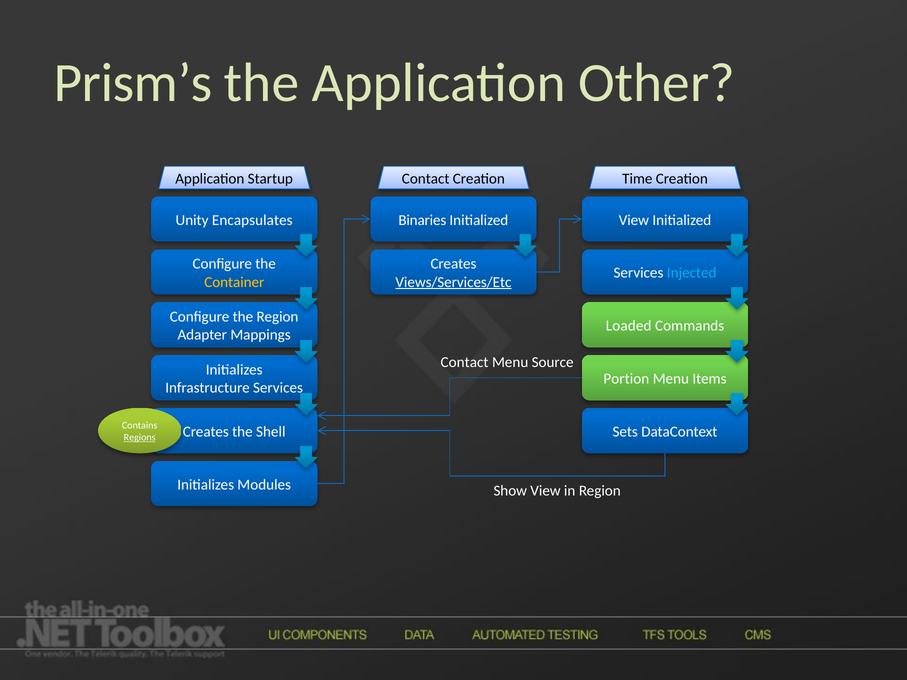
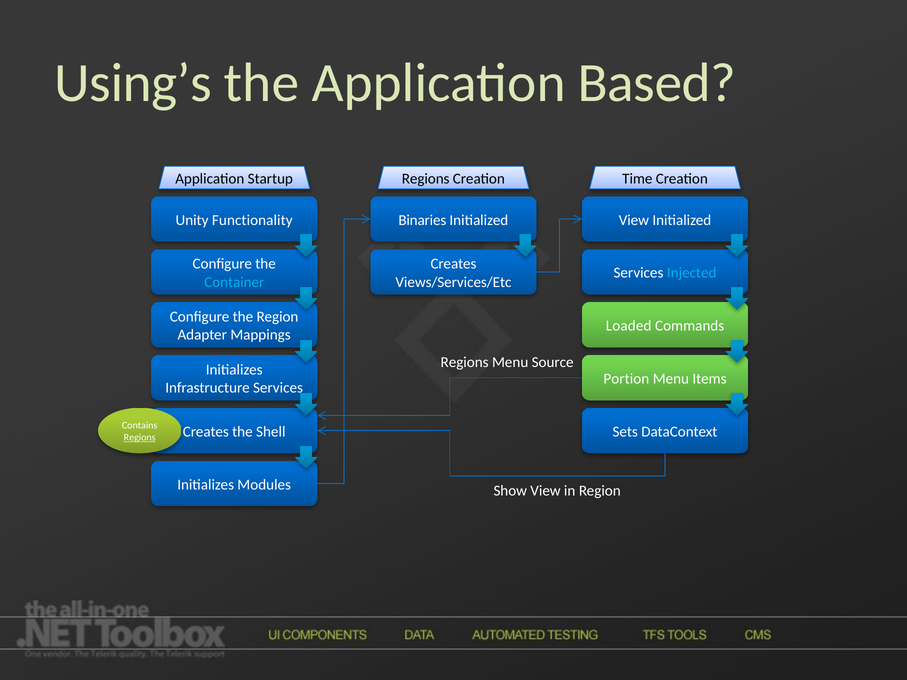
Prism’s: Prism’s -> Using’s
Other: Other -> Based
Startup Contact: Contact -> Regions
Encapsulates: Encapsulates -> Functionality
Container colour: yellow -> light blue
Views/Services/Etc underline: present -> none
Contact at (465, 362): Contact -> Regions
